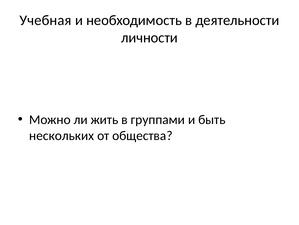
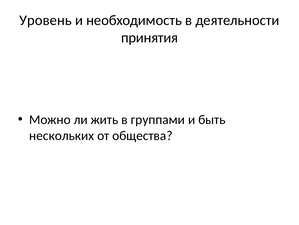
Учебная: Учебная -> Уровень
личности: личности -> принятия
